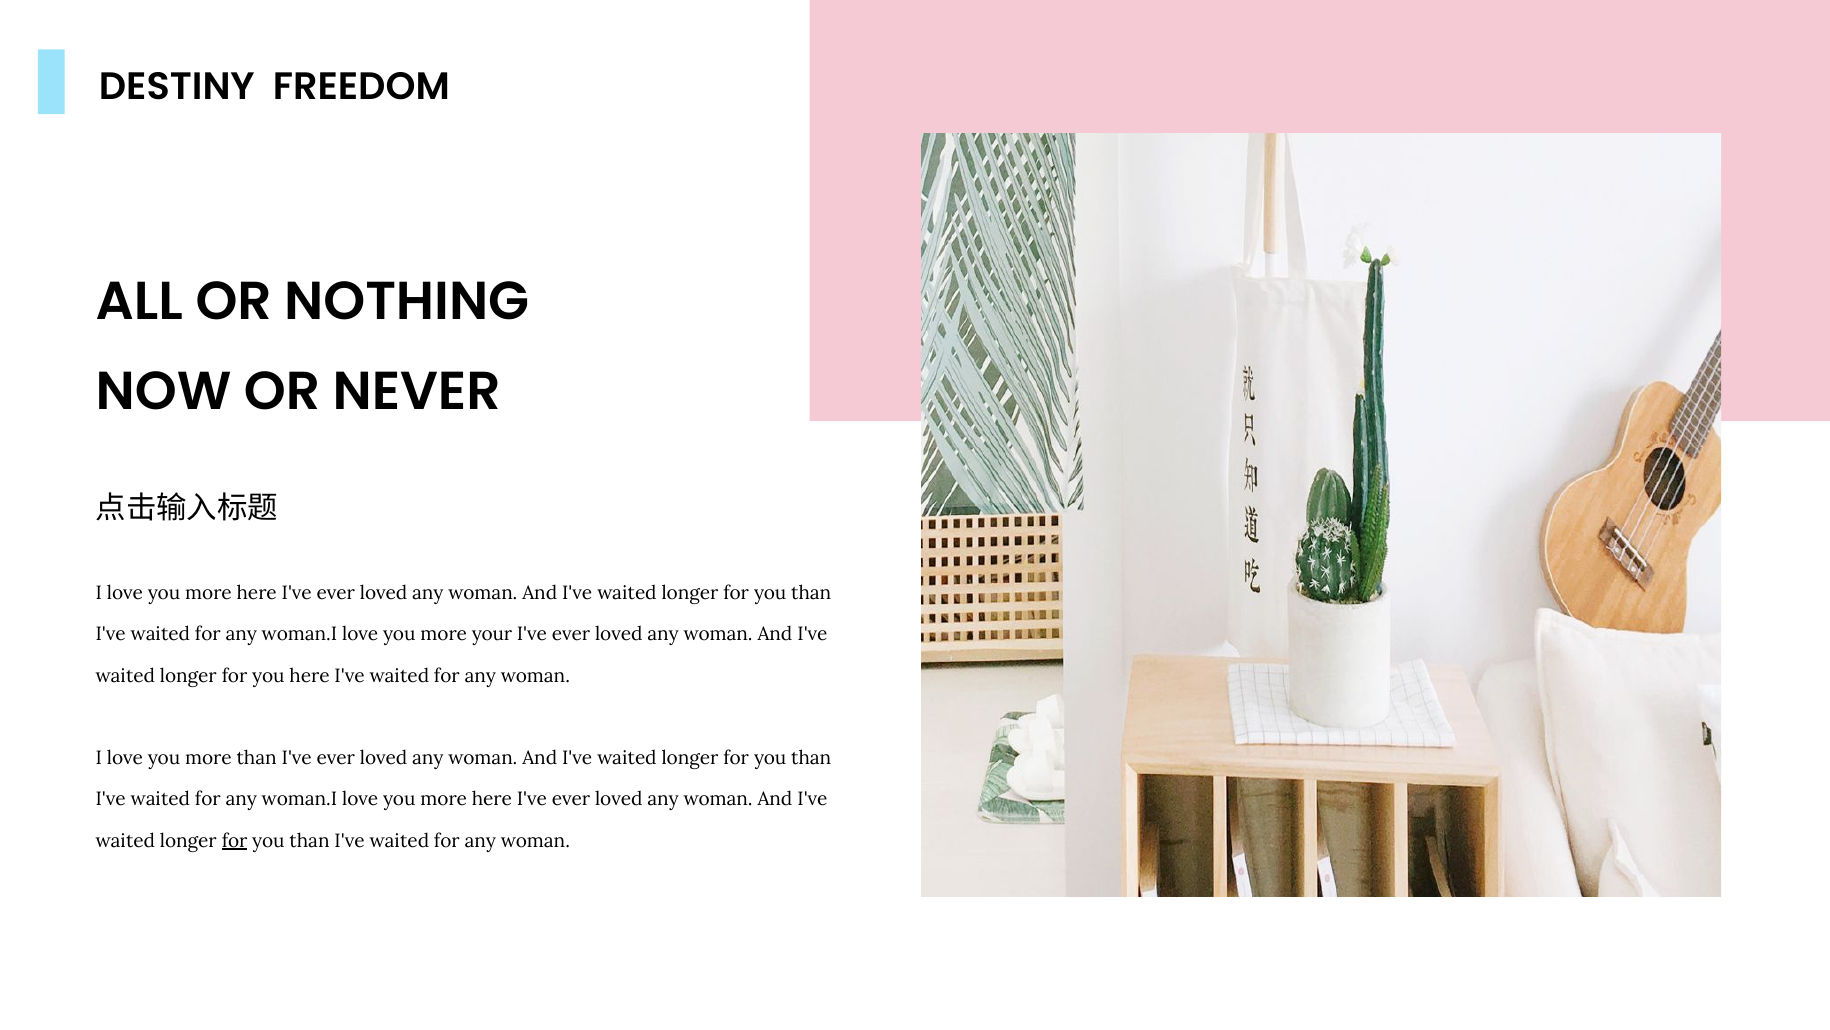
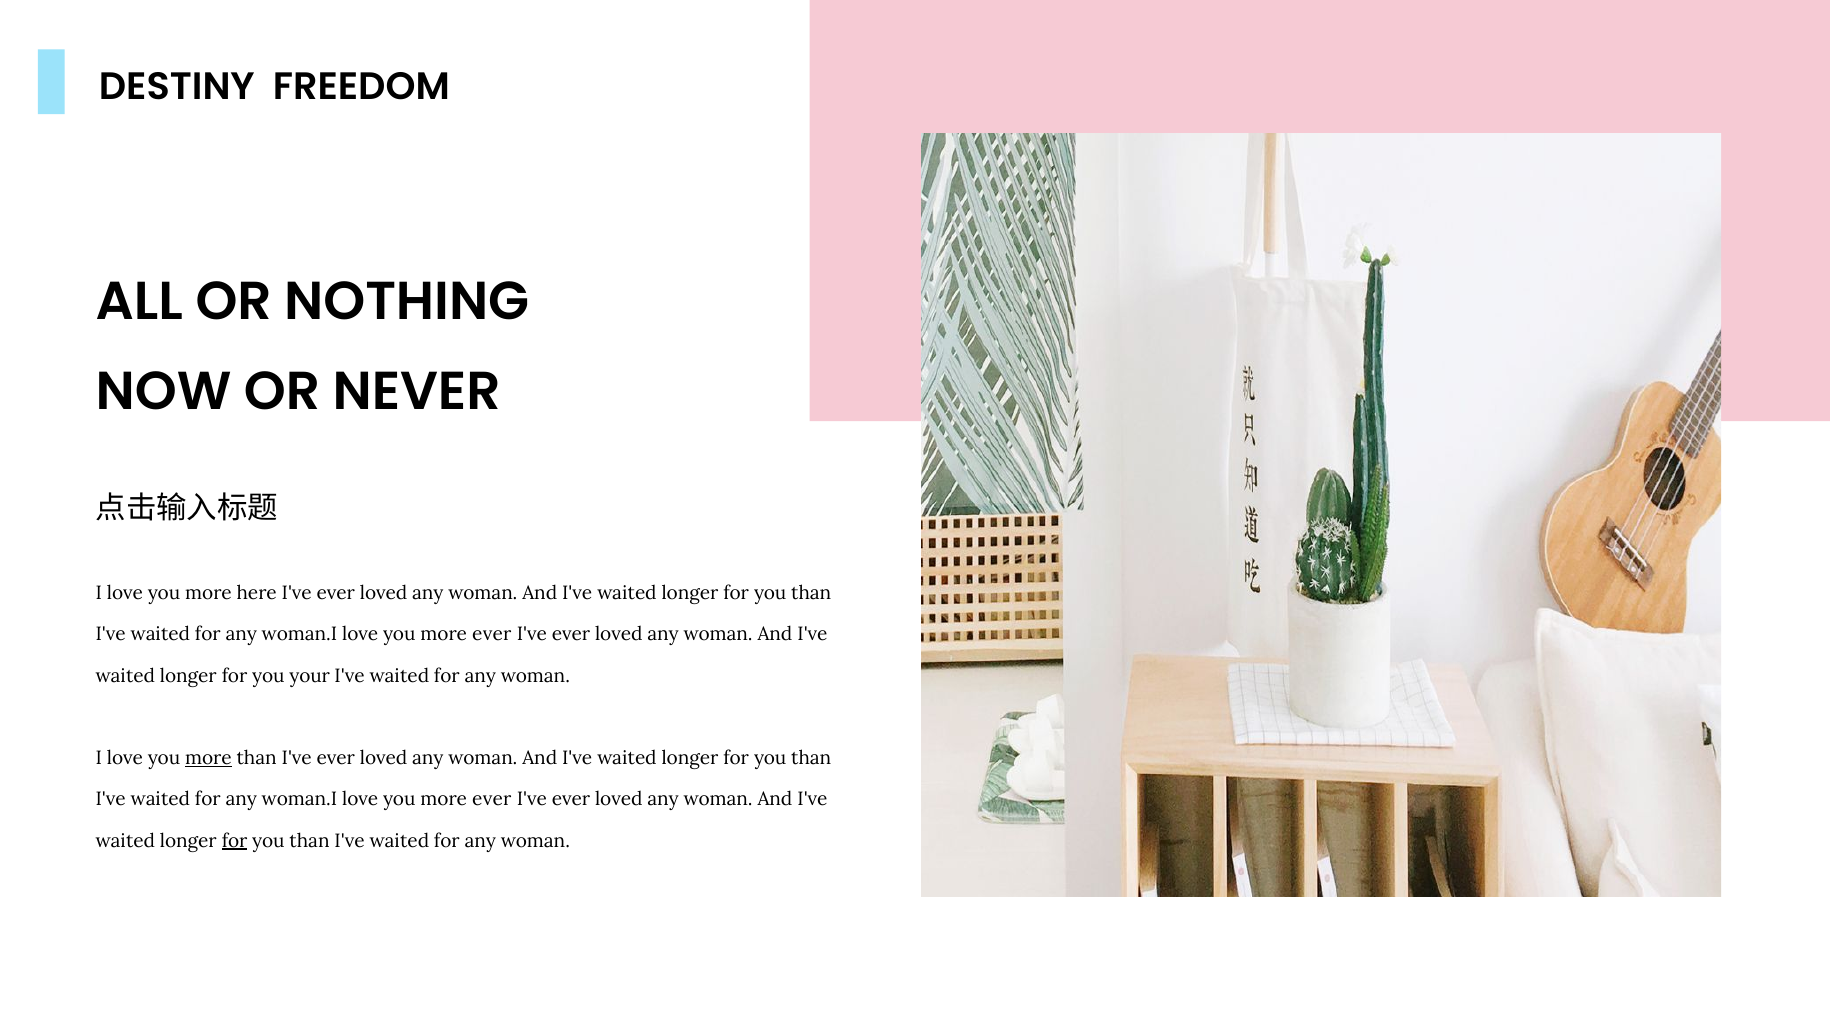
your at (492, 634): your -> ever
you here: here -> your
more at (208, 758) underline: none -> present
here at (492, 799): here -> ever
